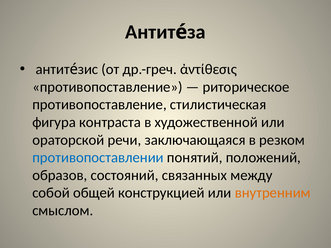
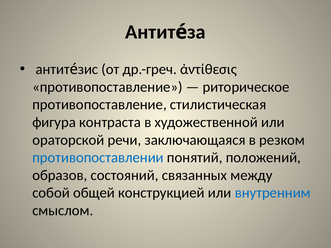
внутренним colour: orange -> blue
